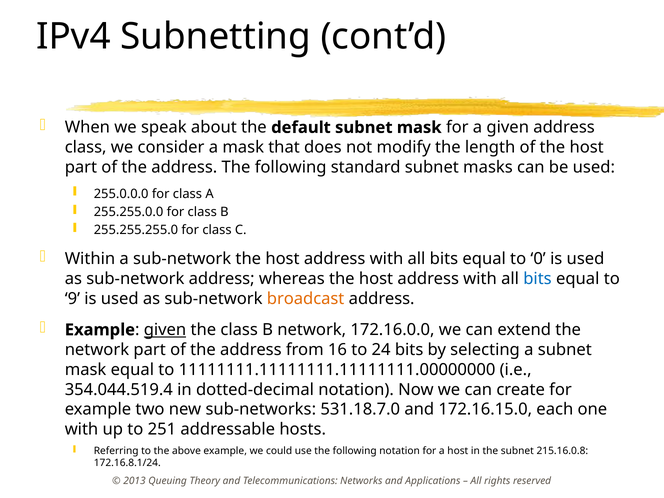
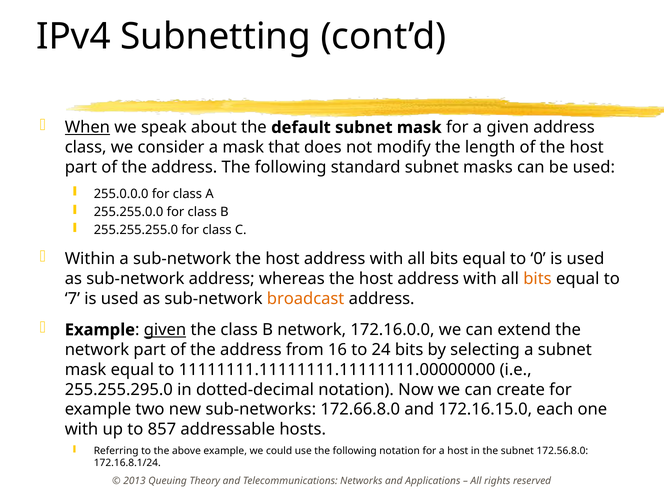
When underline: none -> present
bits at (537, 279) colour: blue -> orange
9: 9 -> 7
354.044.519.4: 354.044.519.4 -> 255.255.295.0
531.18.7.0: 531.18.7.0 -> 172.66.8.0
251: 251 -> 857
215.16.0.8: 215.16.0.8 -> 172.56.8.0
